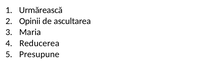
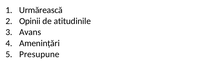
ascultarea: ascultarea -> atitudinile
Maria: Maria -> Avans
Reducerea: Reducerea -> Amenințări
